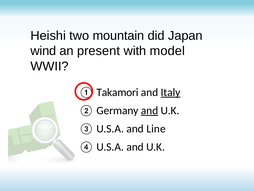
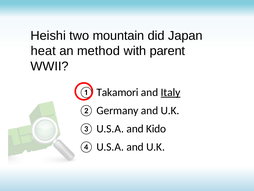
wind: wind -> heat
present: present -> method
model: model -> parent
and at (150, 110) underline: present -> none
Line: Line -> Kido
